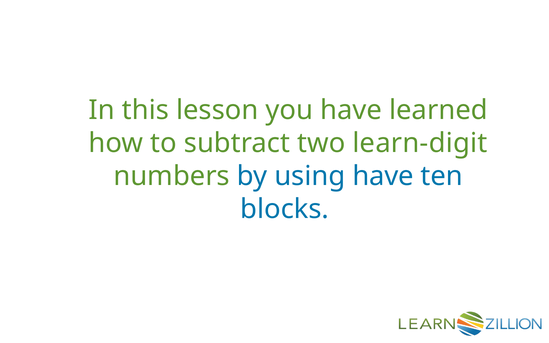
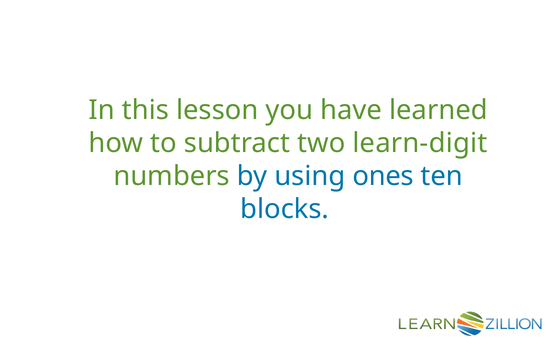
using have: have -> ones
